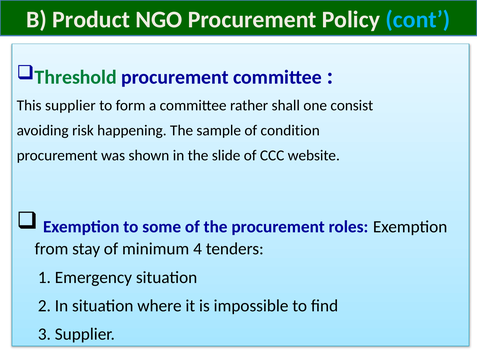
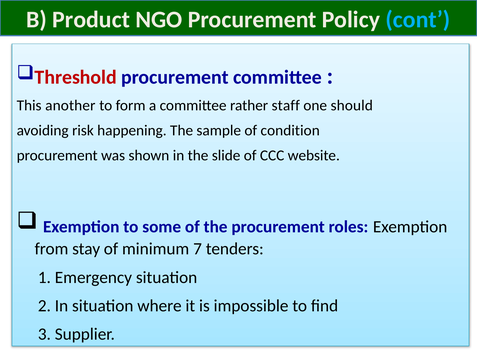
Threshold colour: green -> red
This supplier: supplier -> another
shall: shall -> staff
consist: consist -> should
4: 4 -> 7
